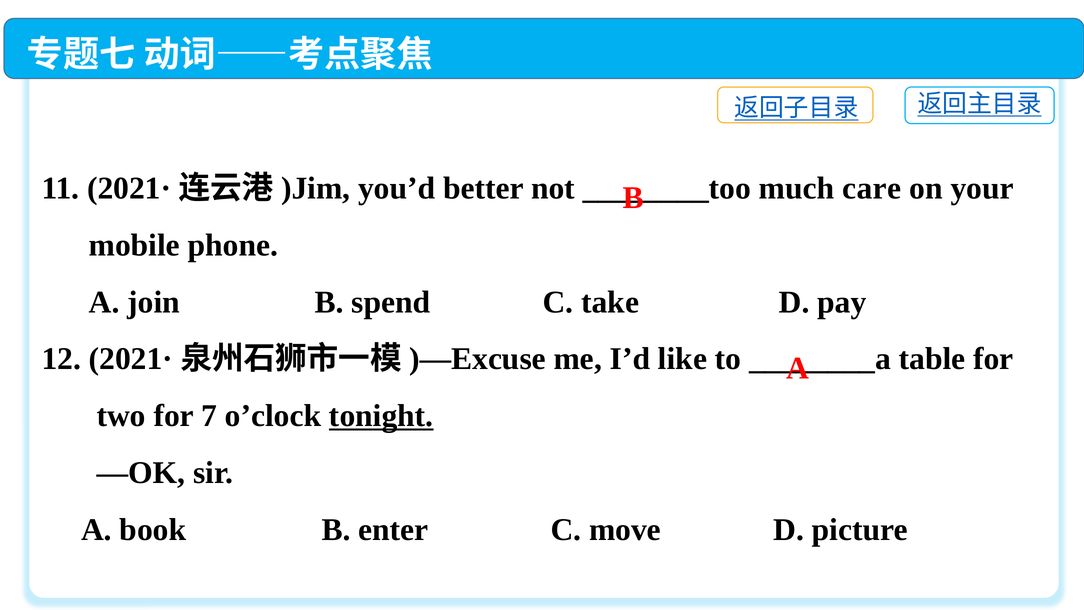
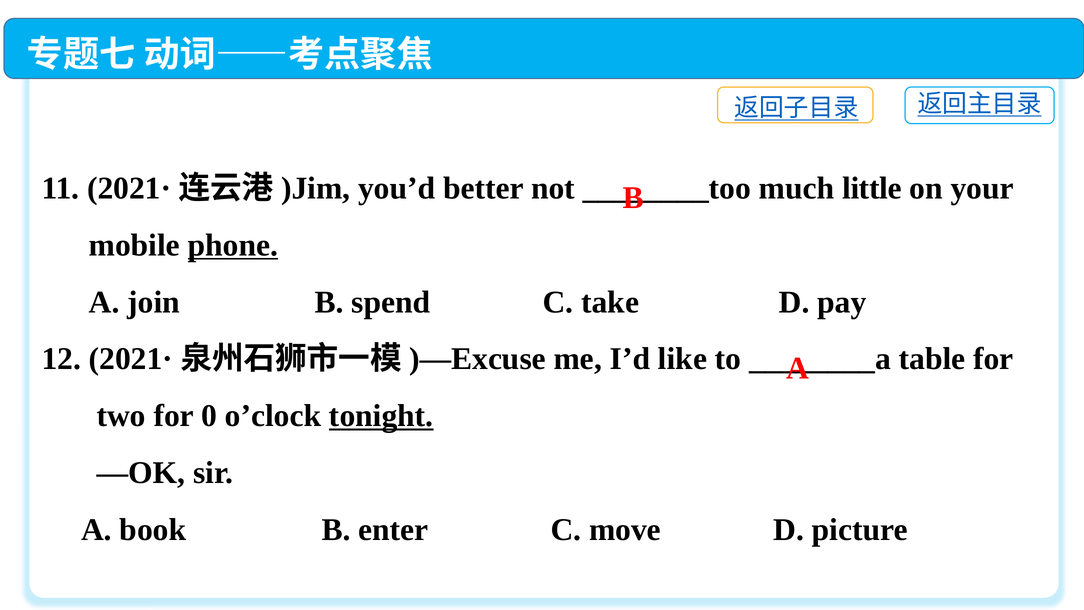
care: care -> little
phone underline: none -> present
7: 7 -> 0
